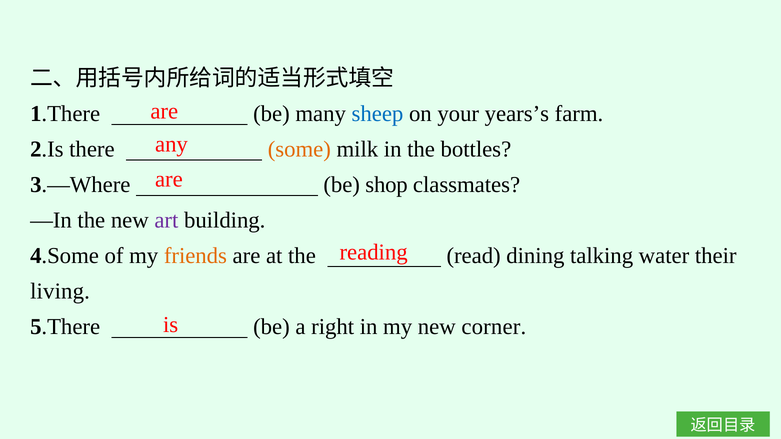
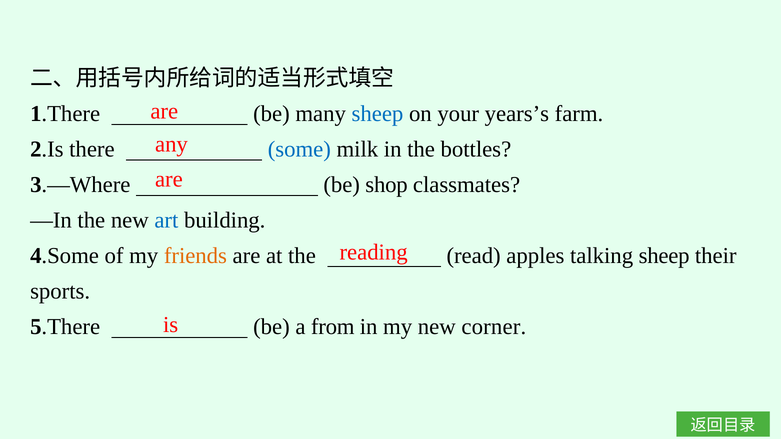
some colour: orange -> blue
art colour: purple -> blue
dining: dining -> apples
talking water: water -> sheep
living: living -> sports
right: right -> from
